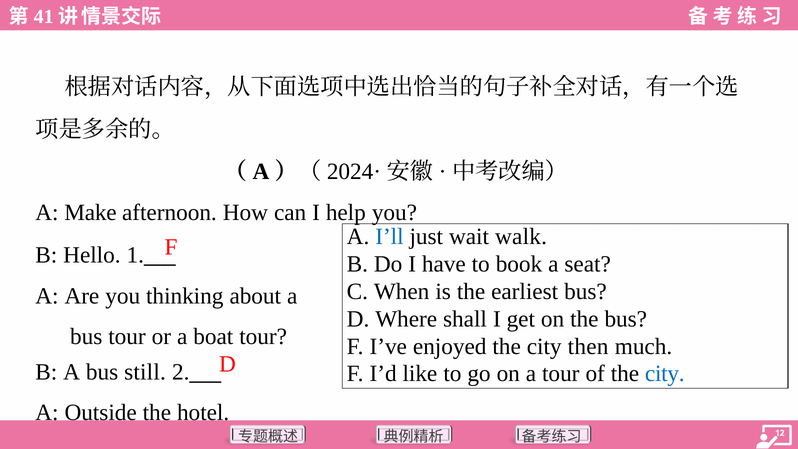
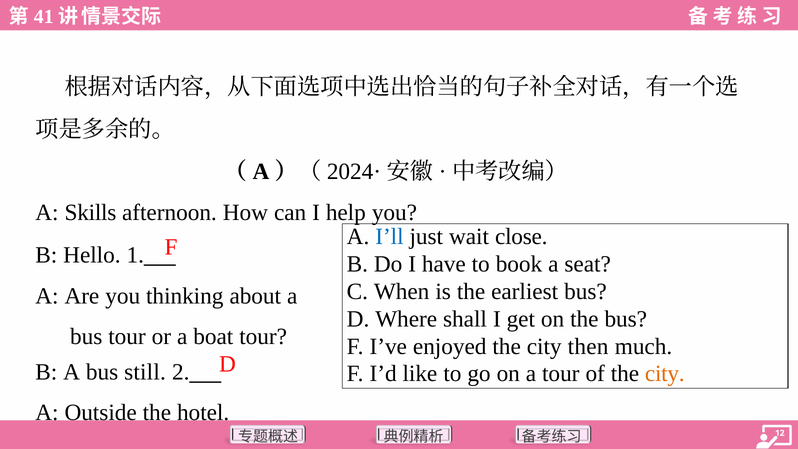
Make: Make -> Skills
walk: walk -> close
city at (665, 374) colour: blue -> orange
